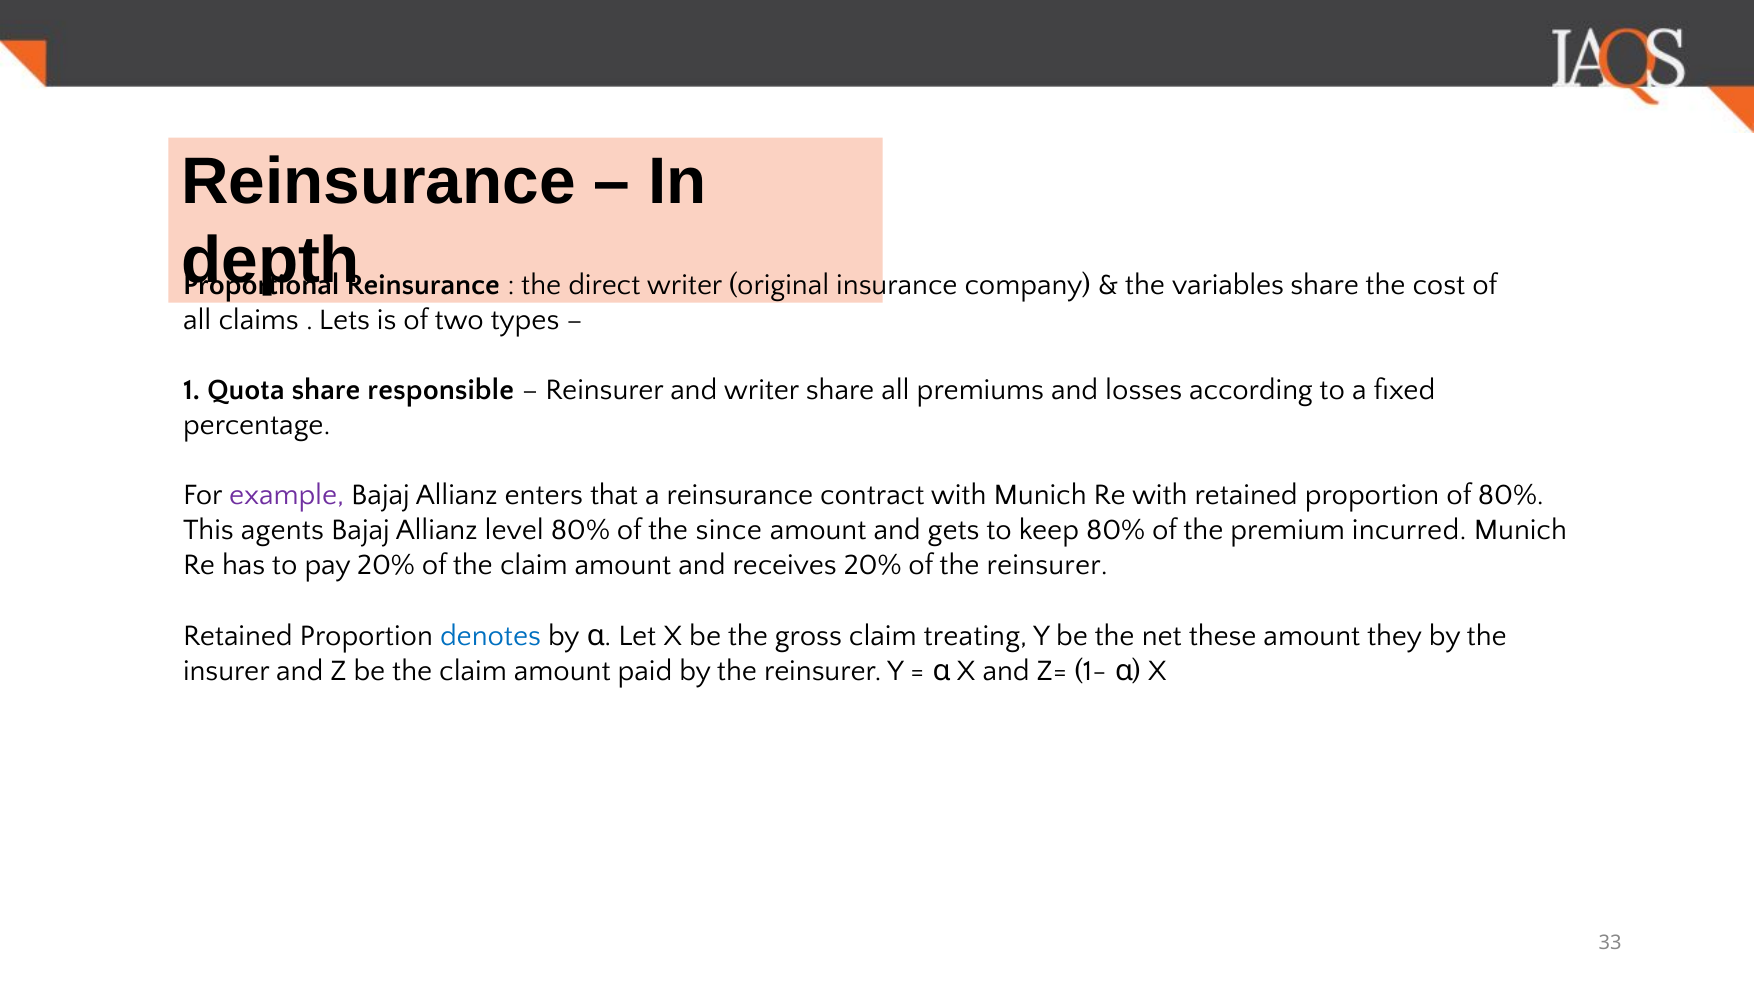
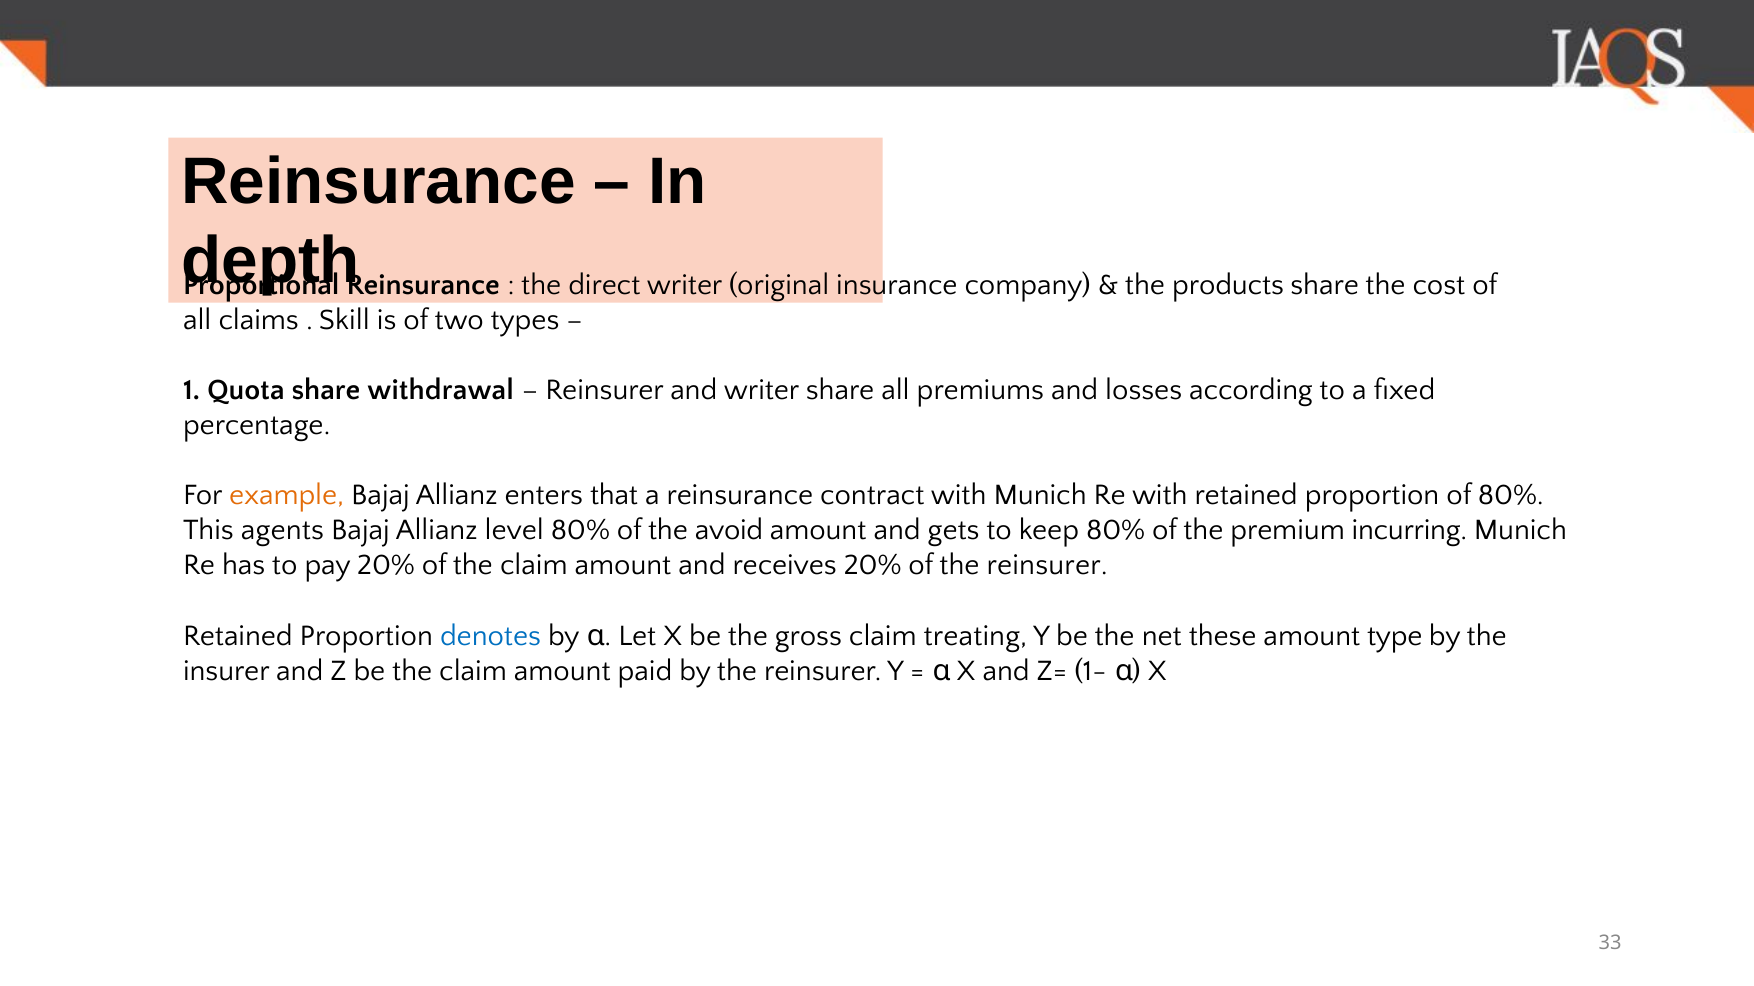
variables: variables -> products
Lets: Lets -> Skill
responsible: responsible -> withdrawal
example colour: purple -> orange
since: since -> avoid
incurred: incurred -> incurring
they: they -> type
